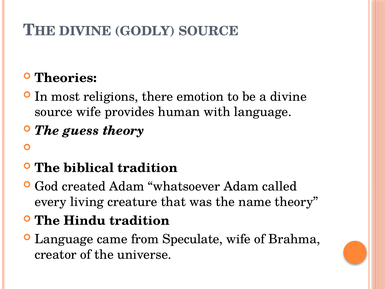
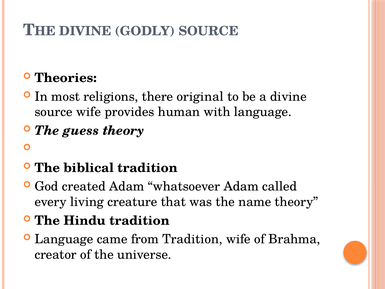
emotion: emotion -> original
from Speculate: Speculate -> Tradition
